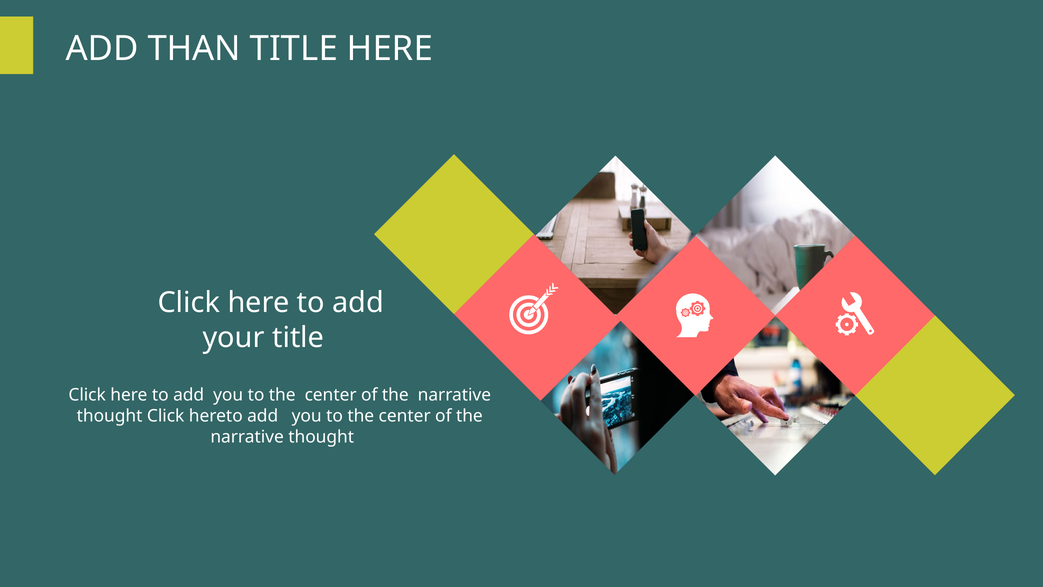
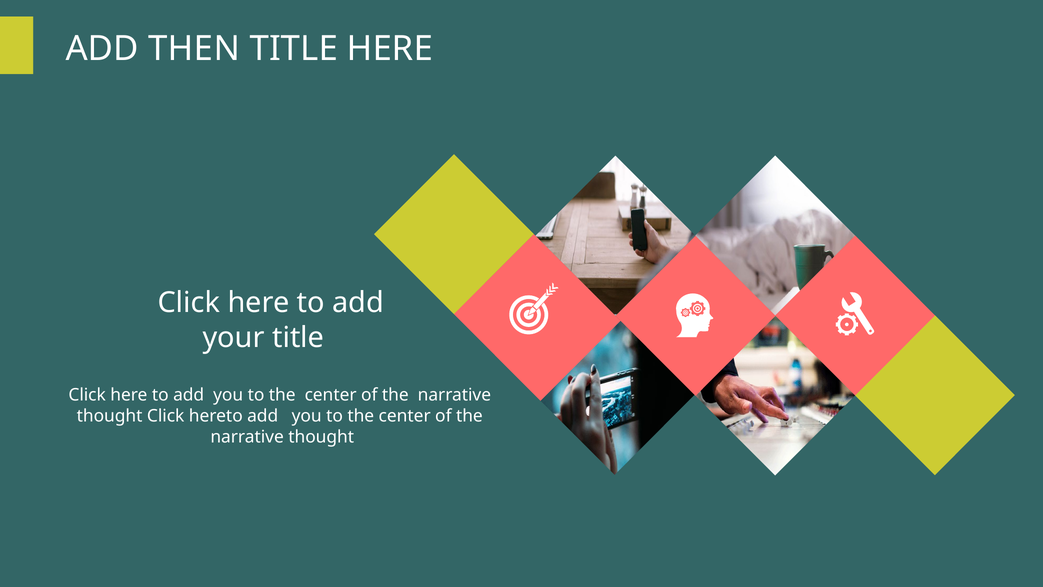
THAN: THAN -> THEN
